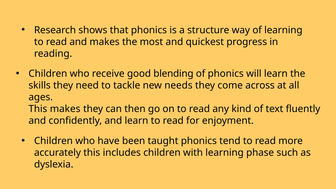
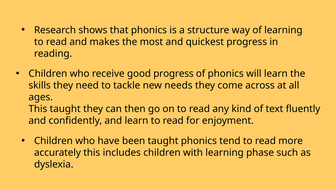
good blending: blending -> progress
This makes: makes -> taught
